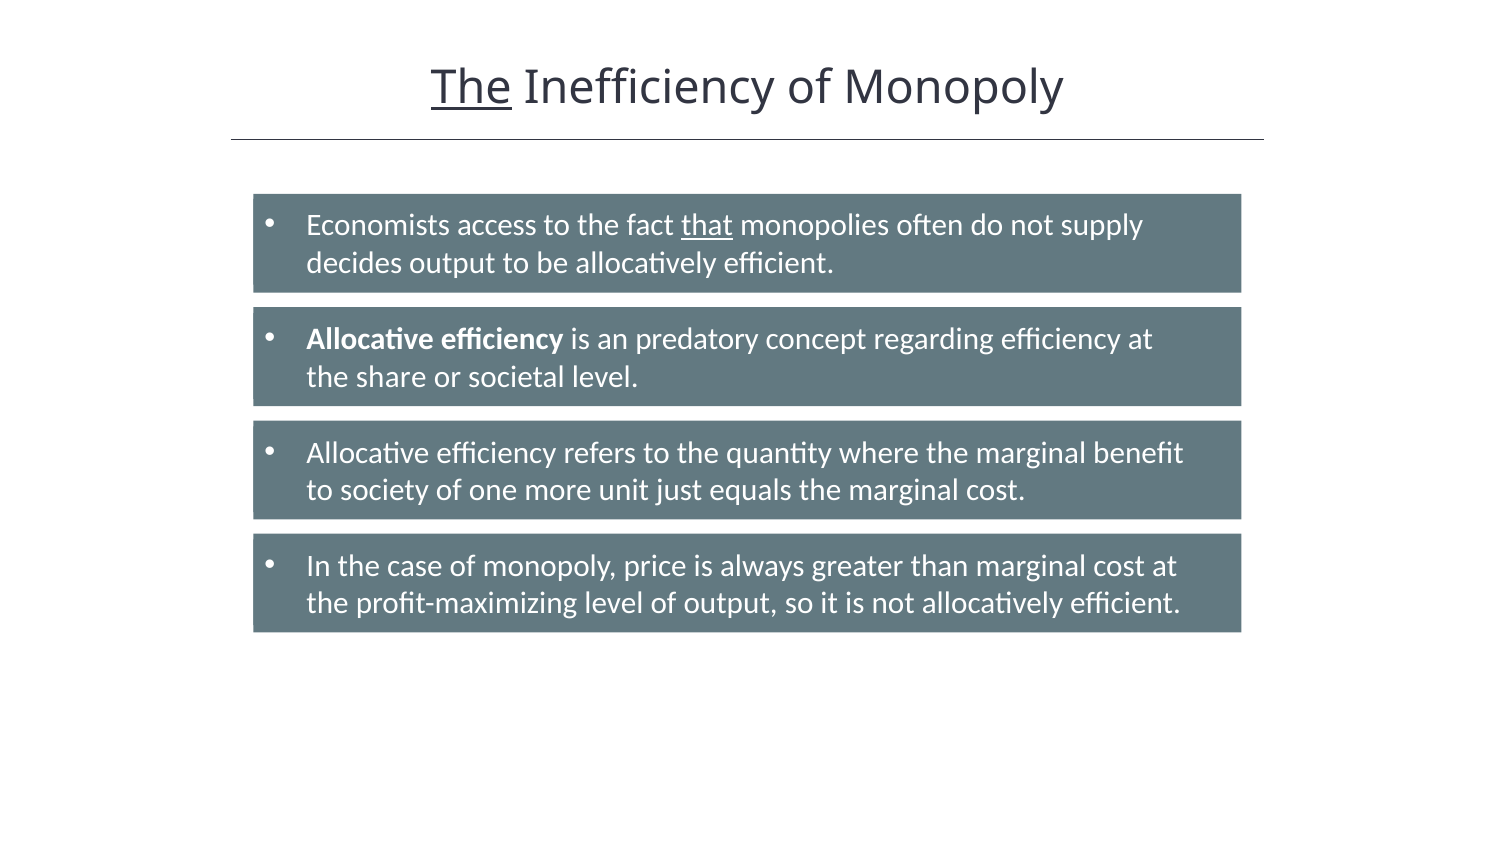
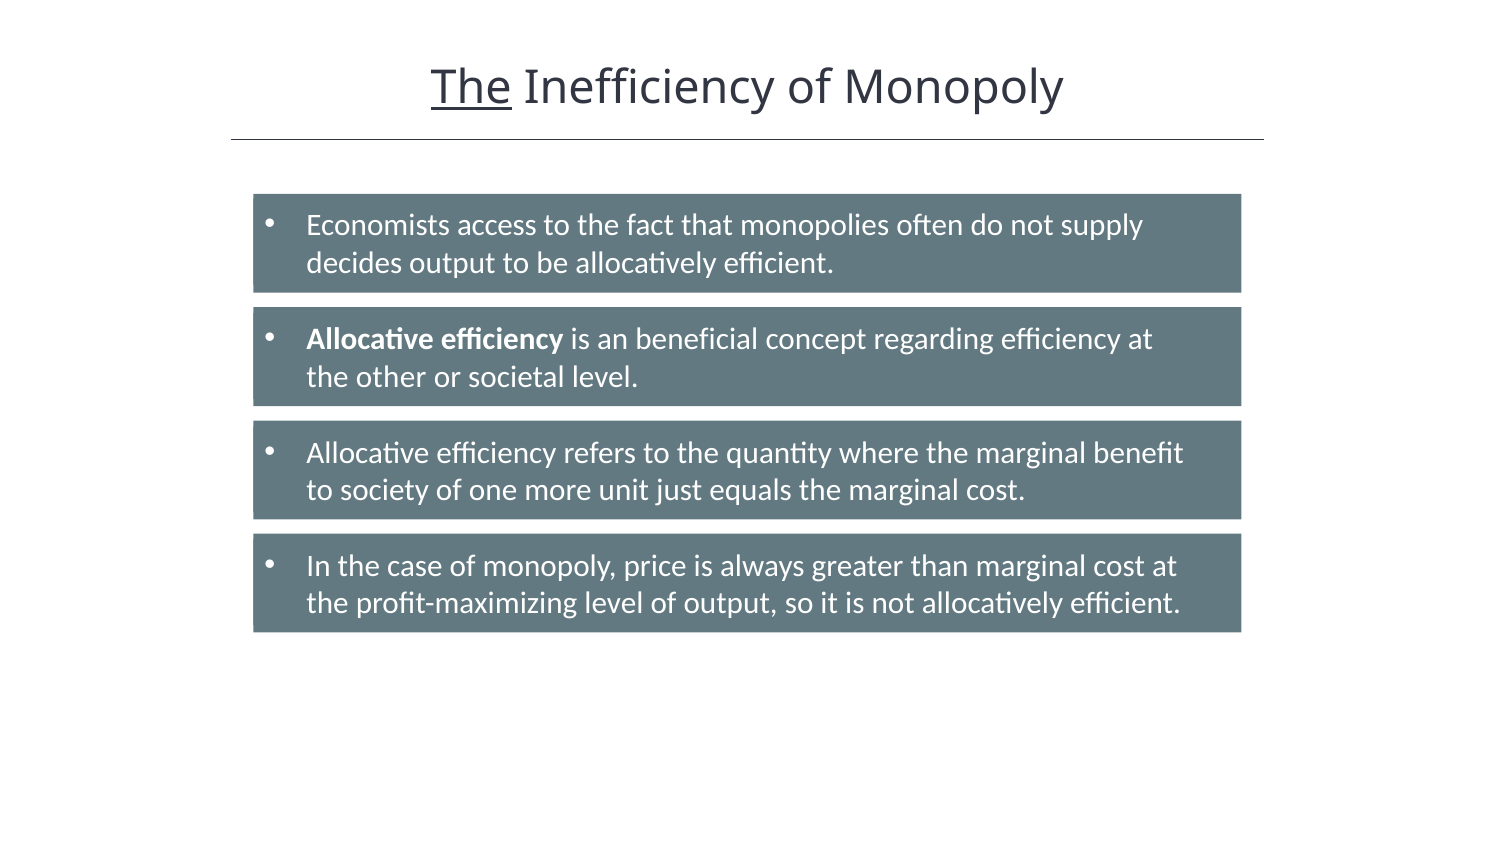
that underline: present -> none
predatory: predatory -> beneficial
share: share -> other
